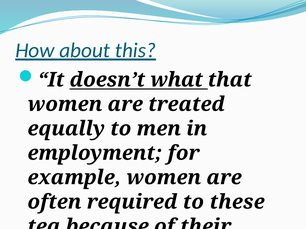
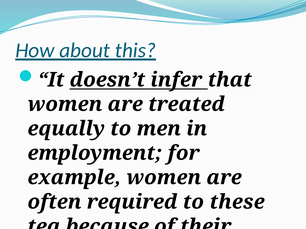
what: what -> infer
